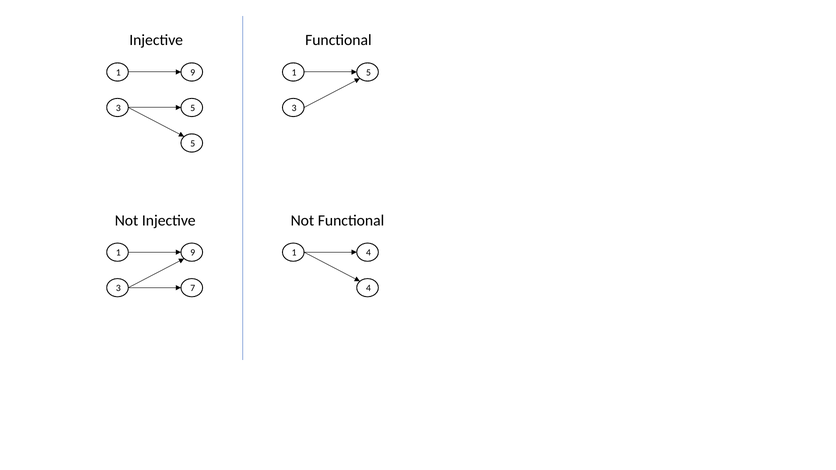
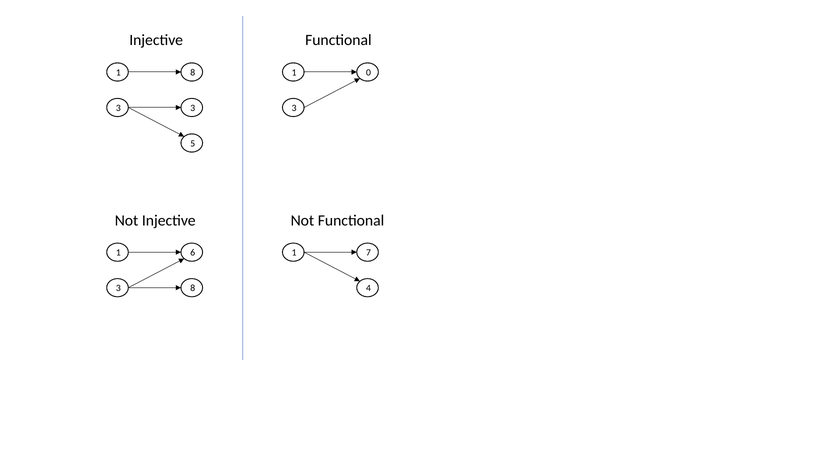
9 at (193, 73): 9 -> 8
1 5: 5 -> 0
3 5: 5 -> 3
9 at (193, 253): 9 -> 6
1 4: 4 -> 7
3 7: 7 -> 8
